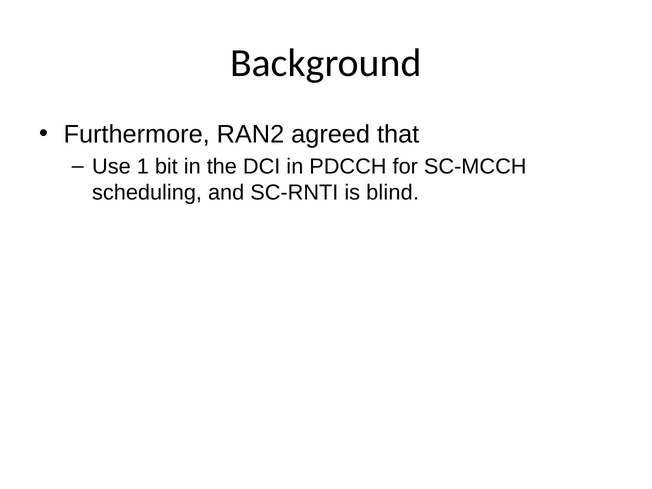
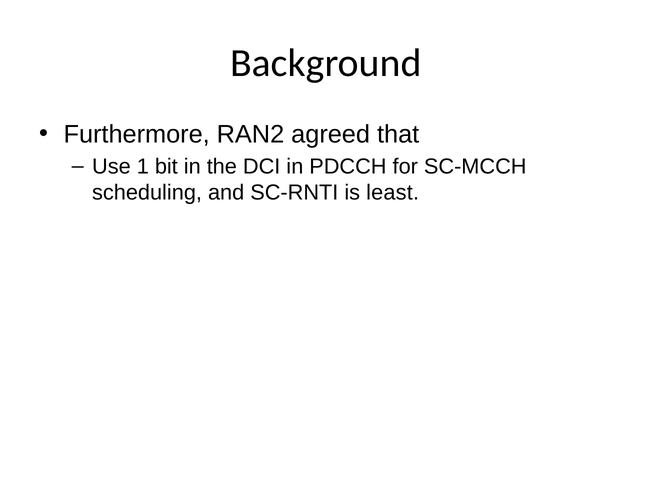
blind: blind -> least
